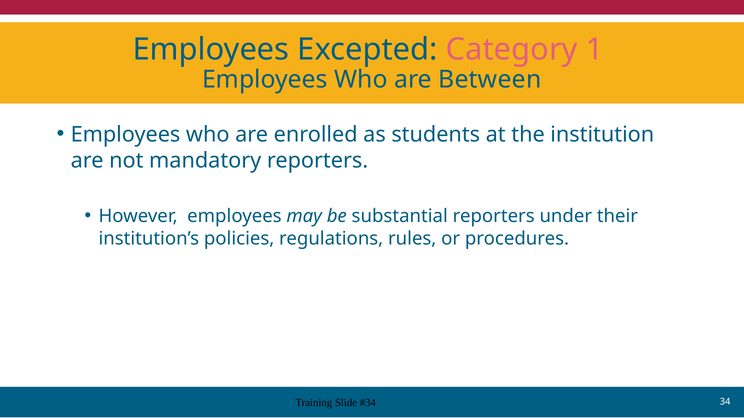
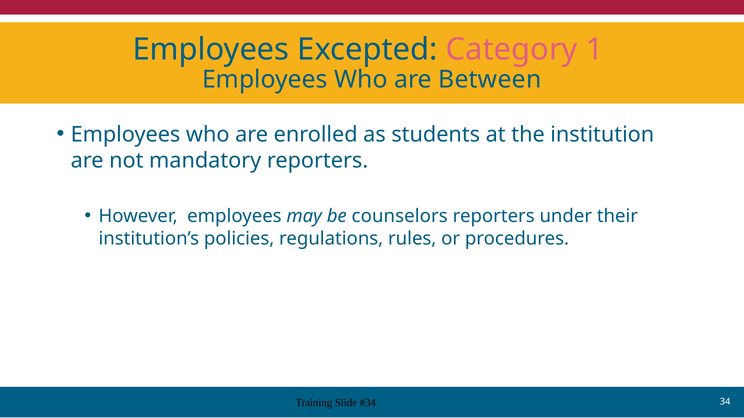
substantial: substantial -> counselors
